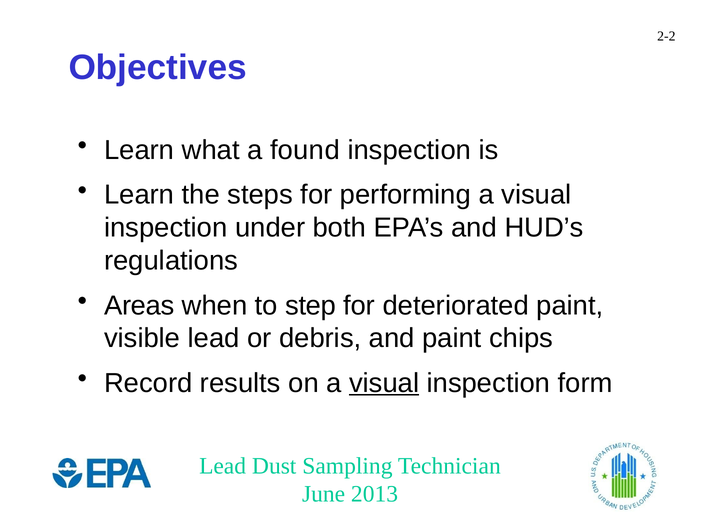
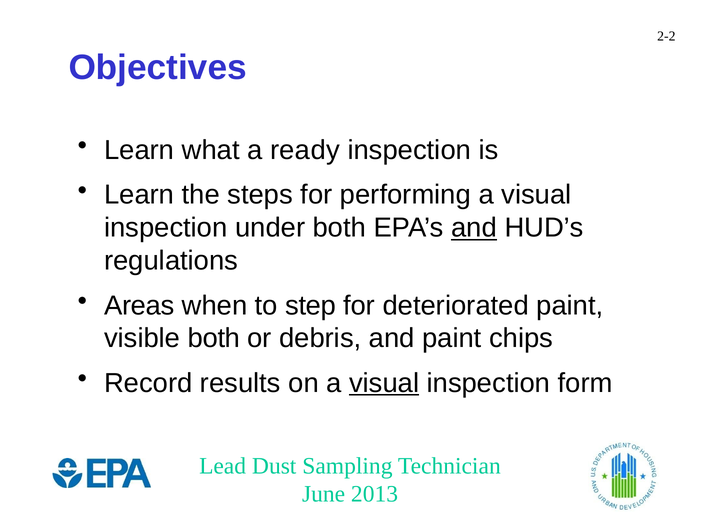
found: found -> ready
and at (474, 228) underline: none -> present
visible lead: lead -> both
